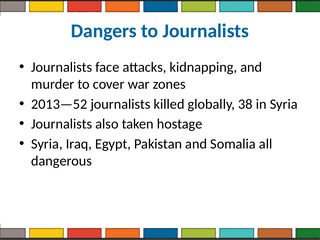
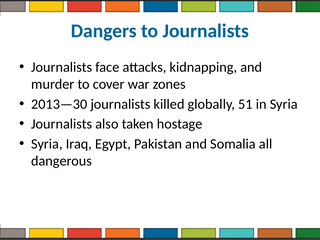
2013—52: 2013—52 -> 2013—30
38: 38 -> 51
